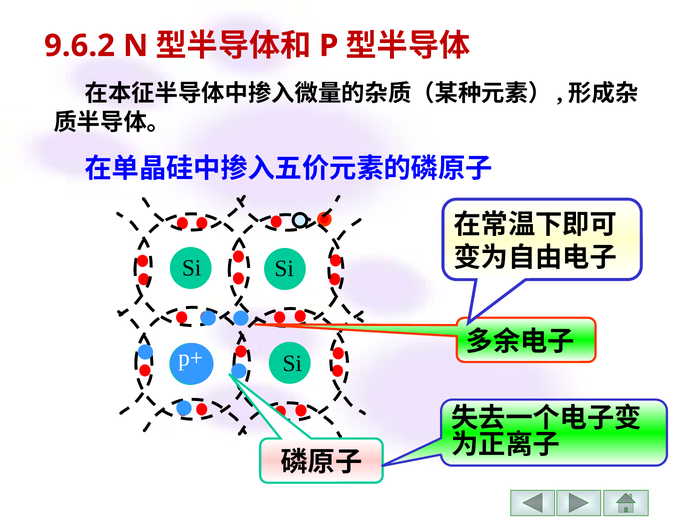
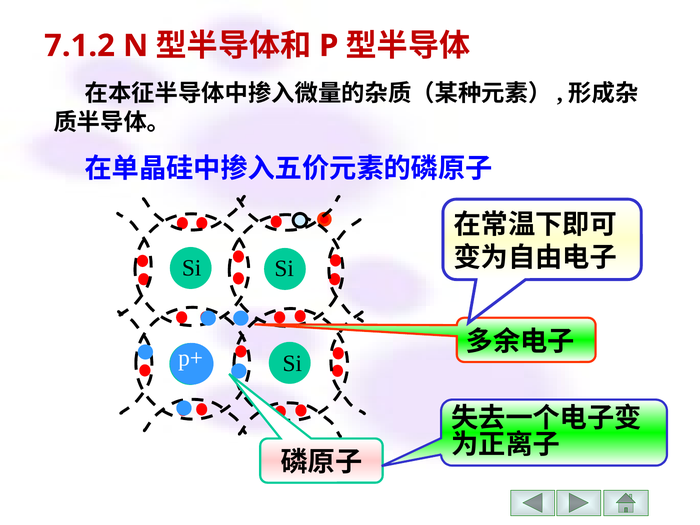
9.6.2: 9.6.2 -> 7.1.2
